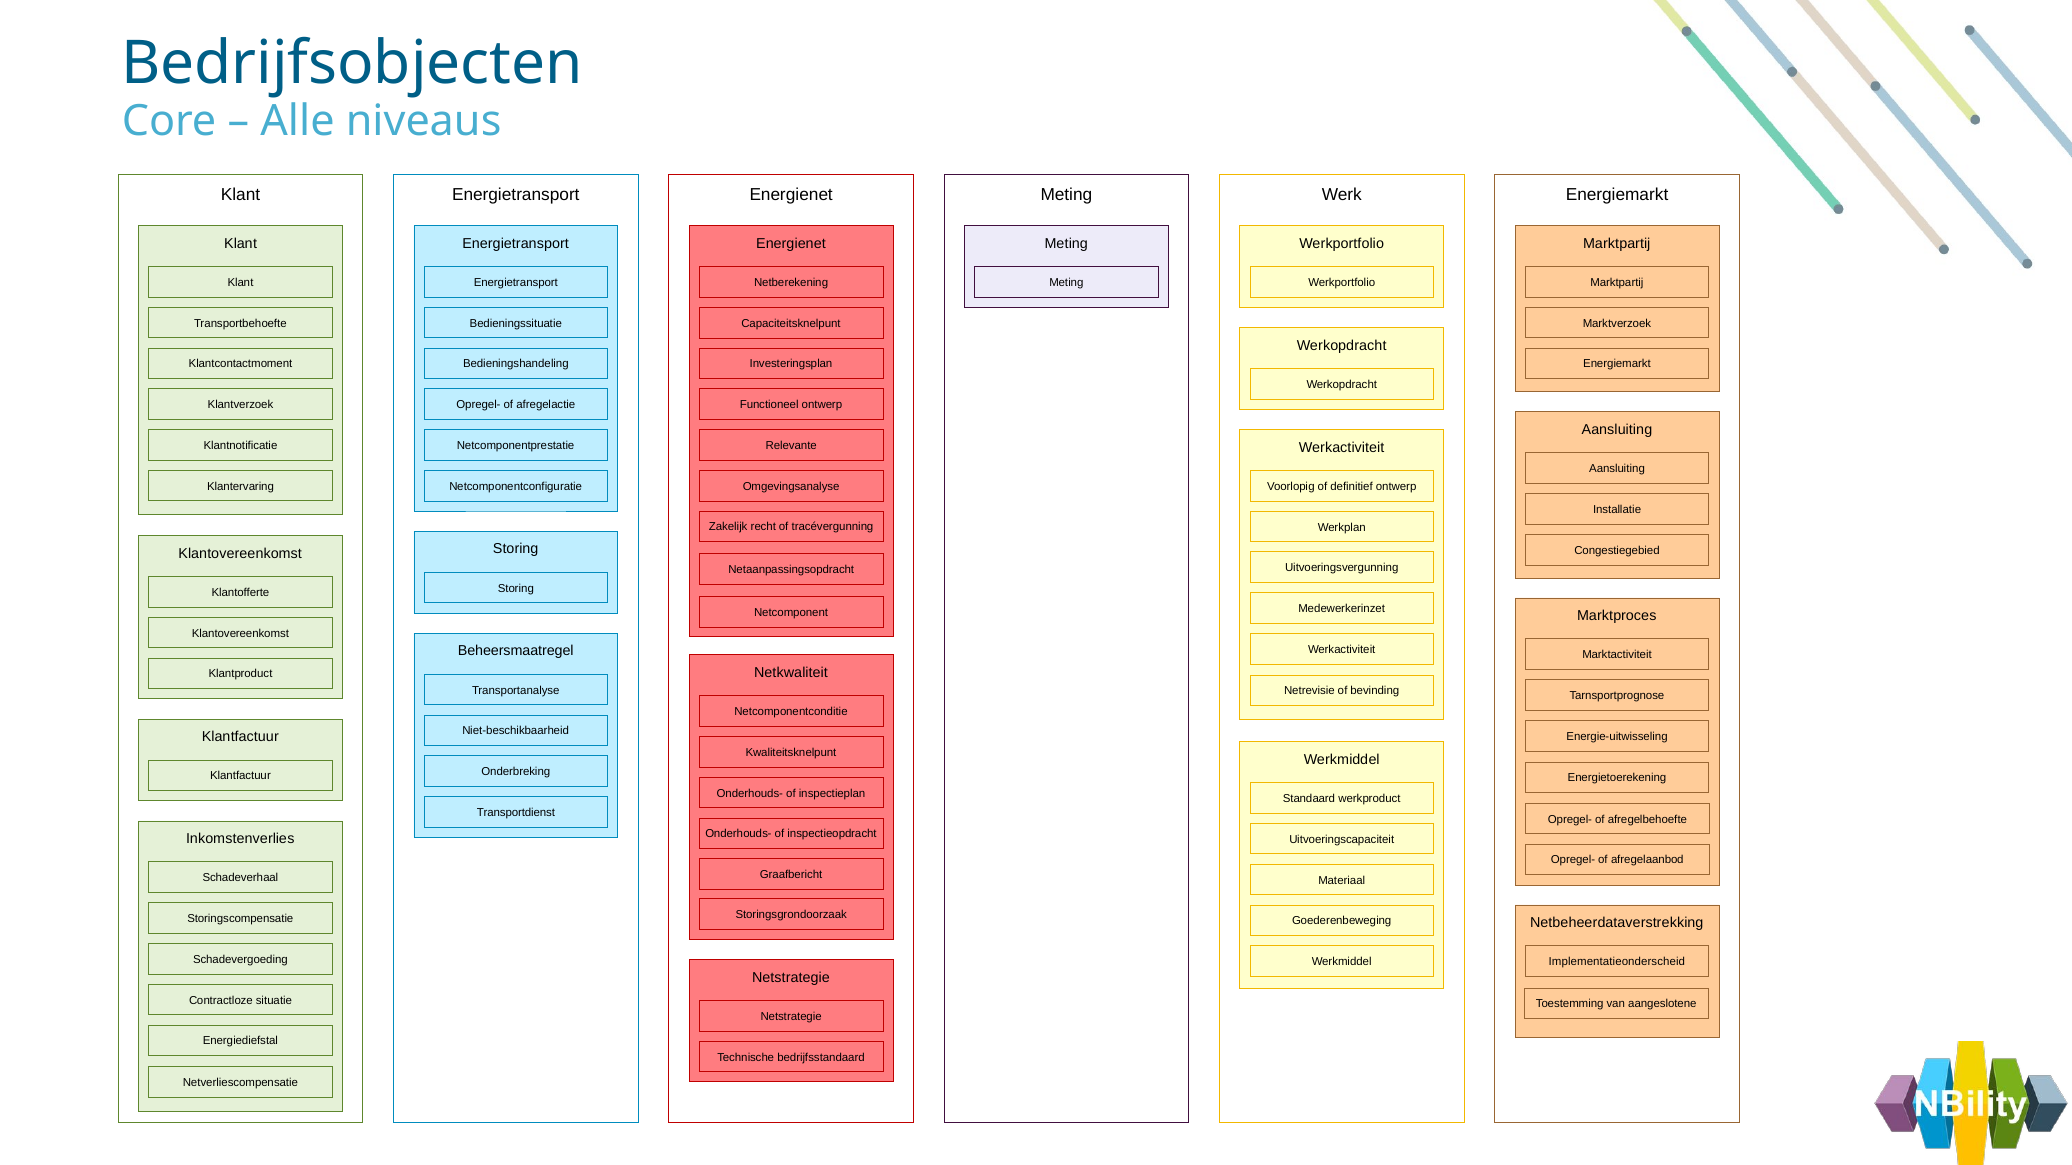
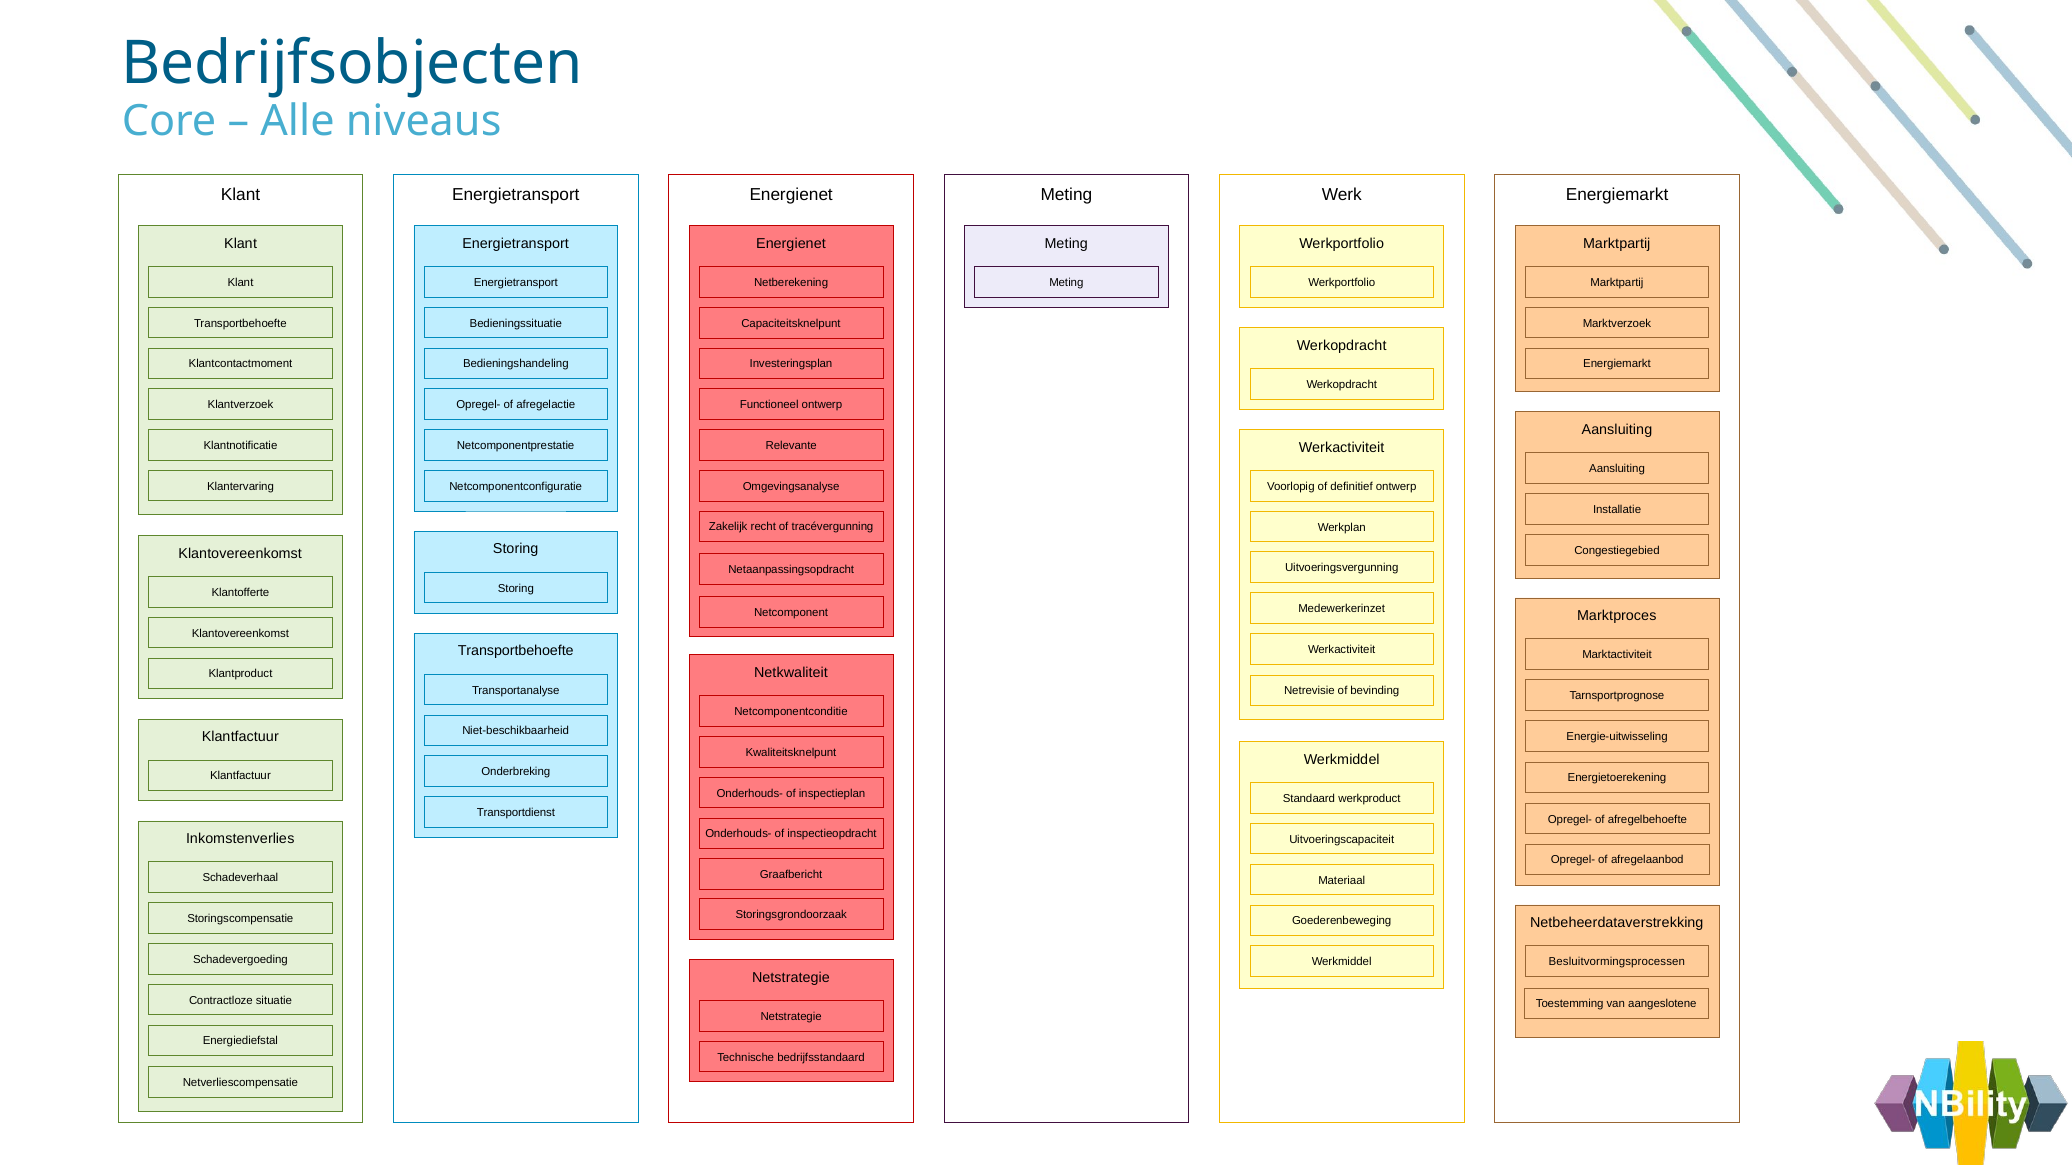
Beheersmaatregel at (516, 651): Beheersmaatregel -> Transportbehoefte
Implementatieonderscheid: Implementatieonderscheid -> Besluitvormingsprocessen
